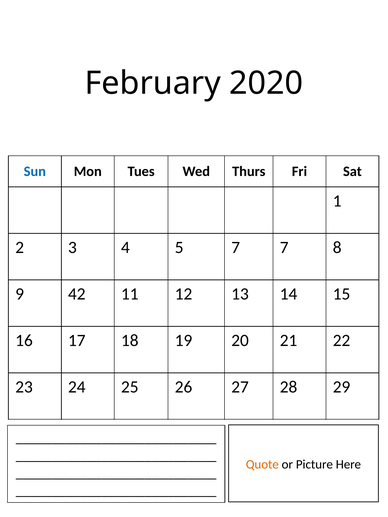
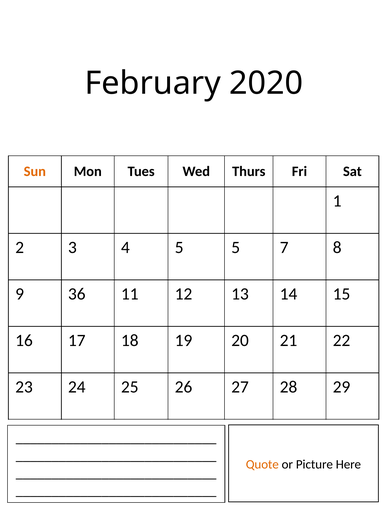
Sun colour: blue -> orange
5 7: 7 -> 5
42: 42 -> 36
